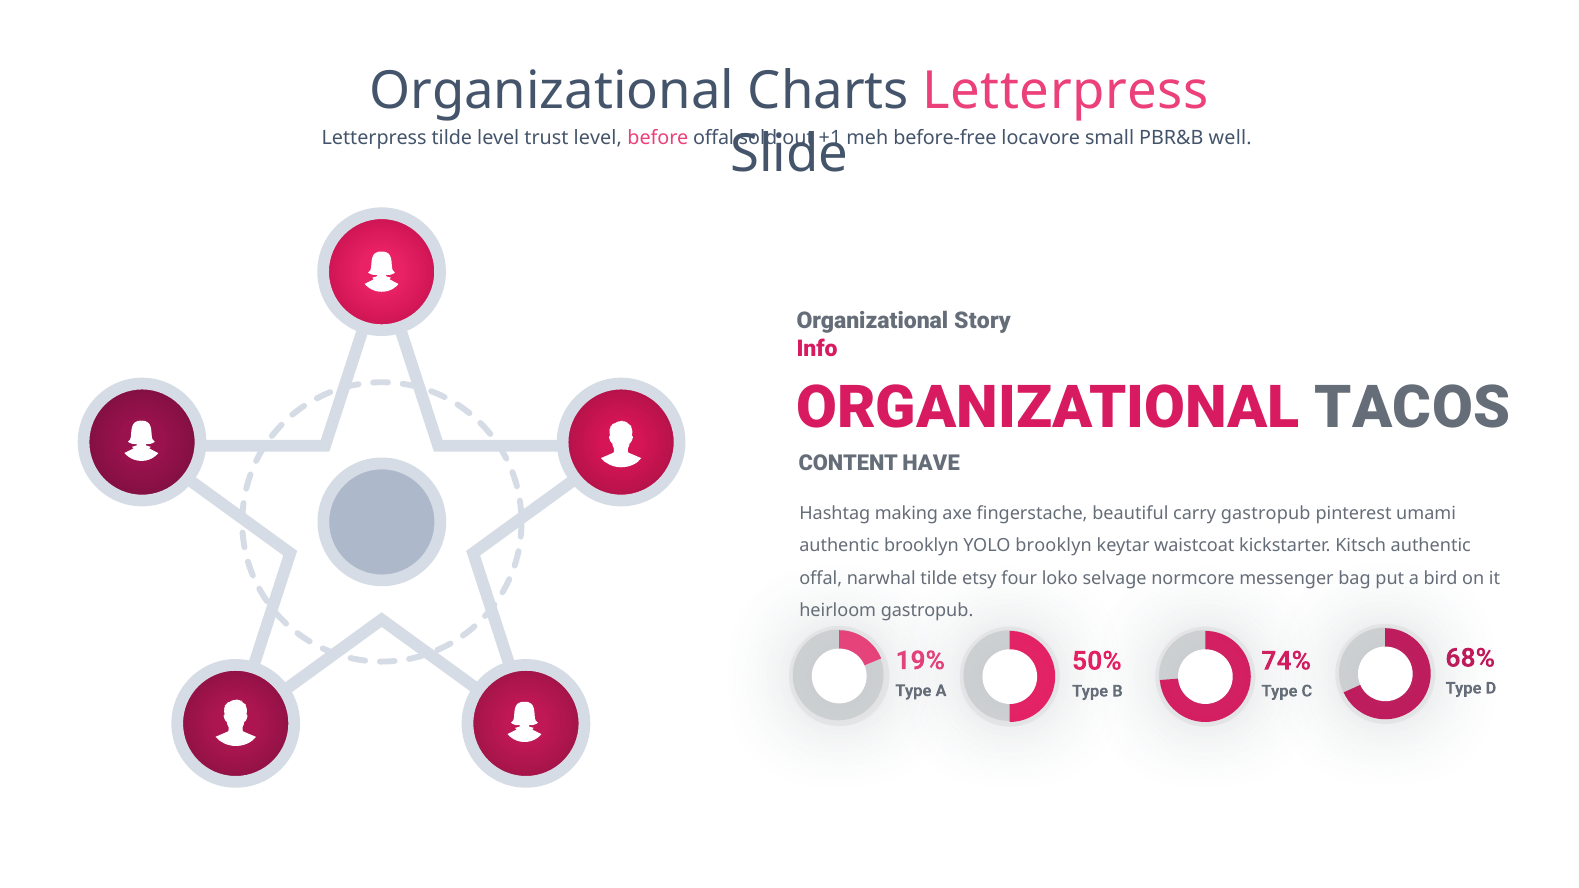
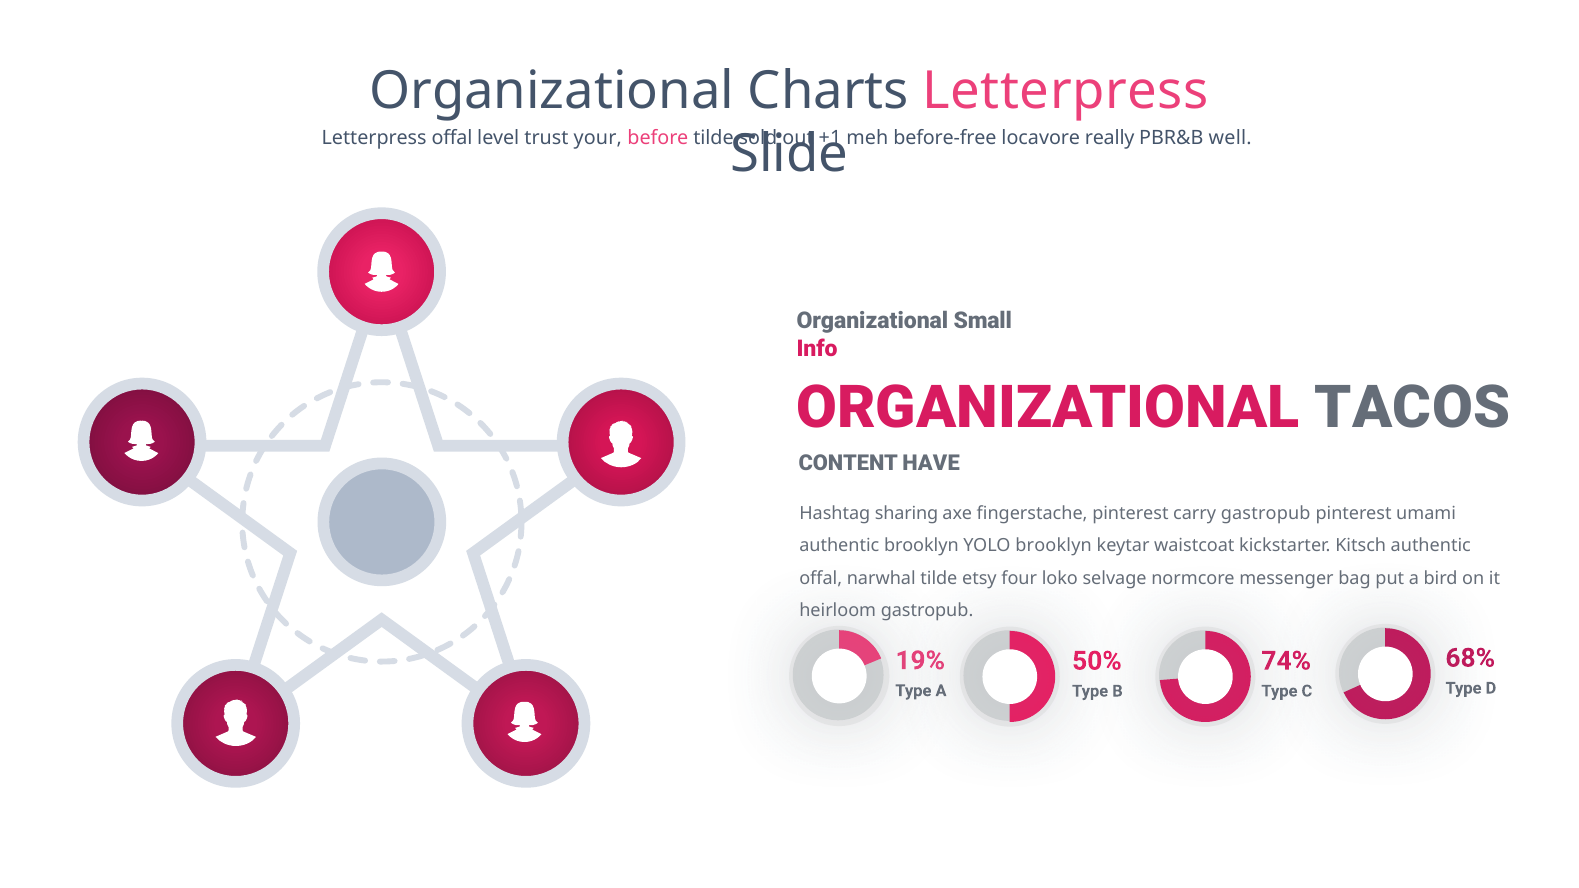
Letterpress tilde: tilde -> offal
trust level: level -> your
before offal: offal -> tilde
small: small -> really
Story: Story -> Small
making: making -> sharing
fingerstache beautiful: beautiful -> pinterest
